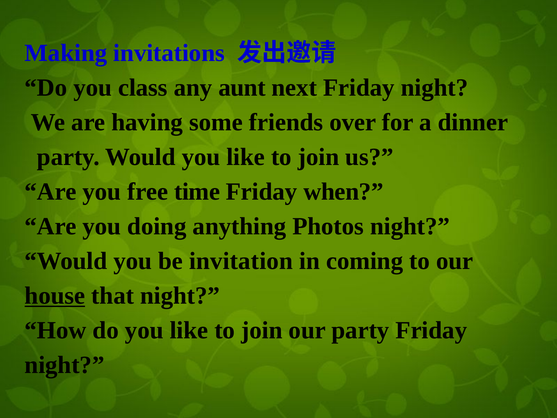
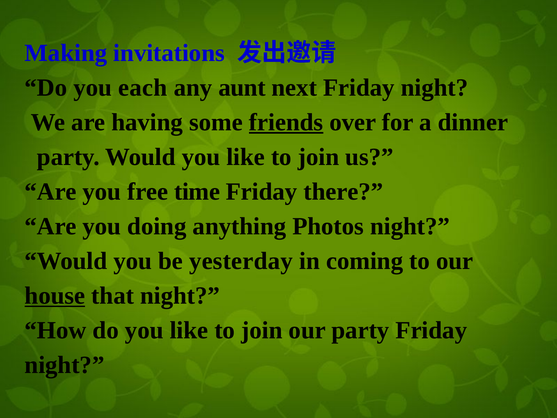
class: class -> each
friends underline: none -> present
when: when -> there
invitation: invitation -> yesterday
